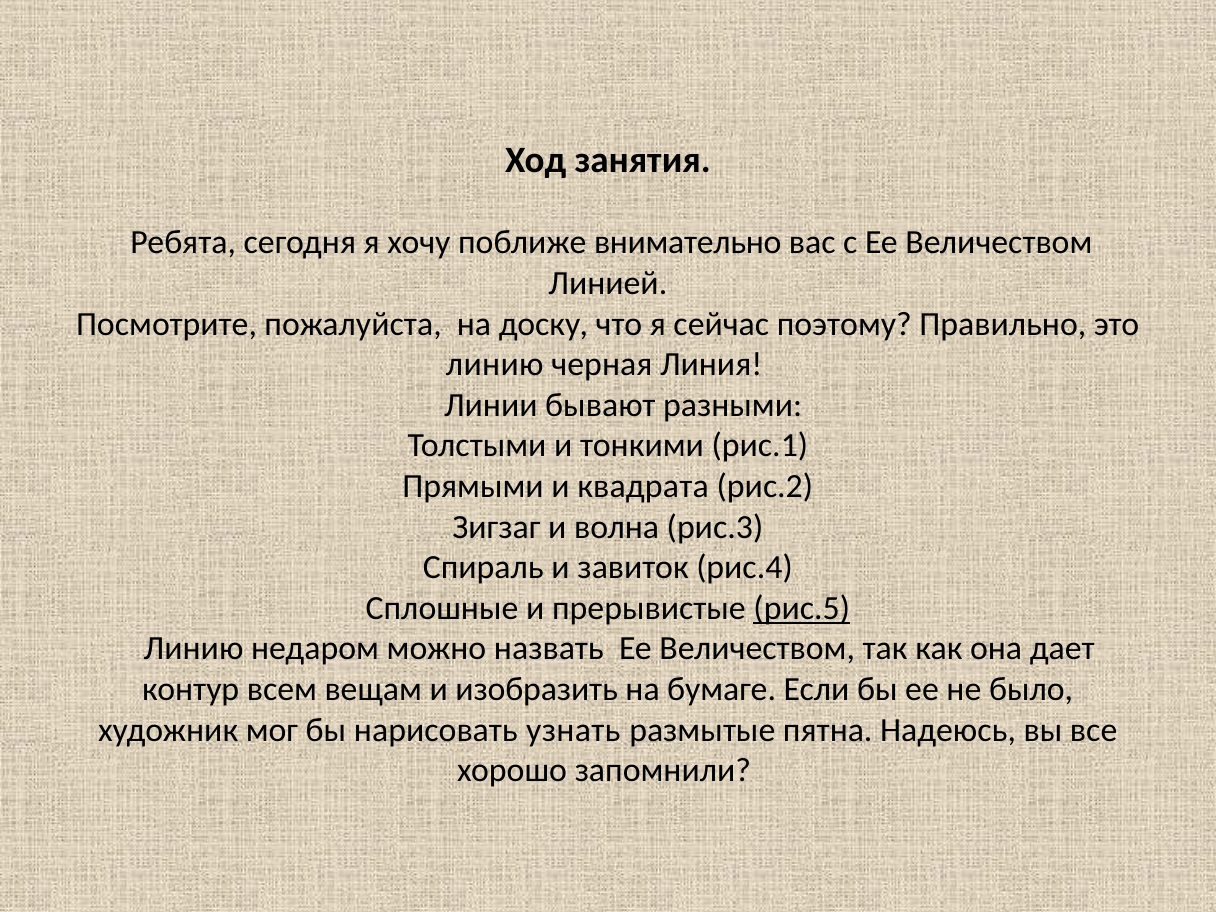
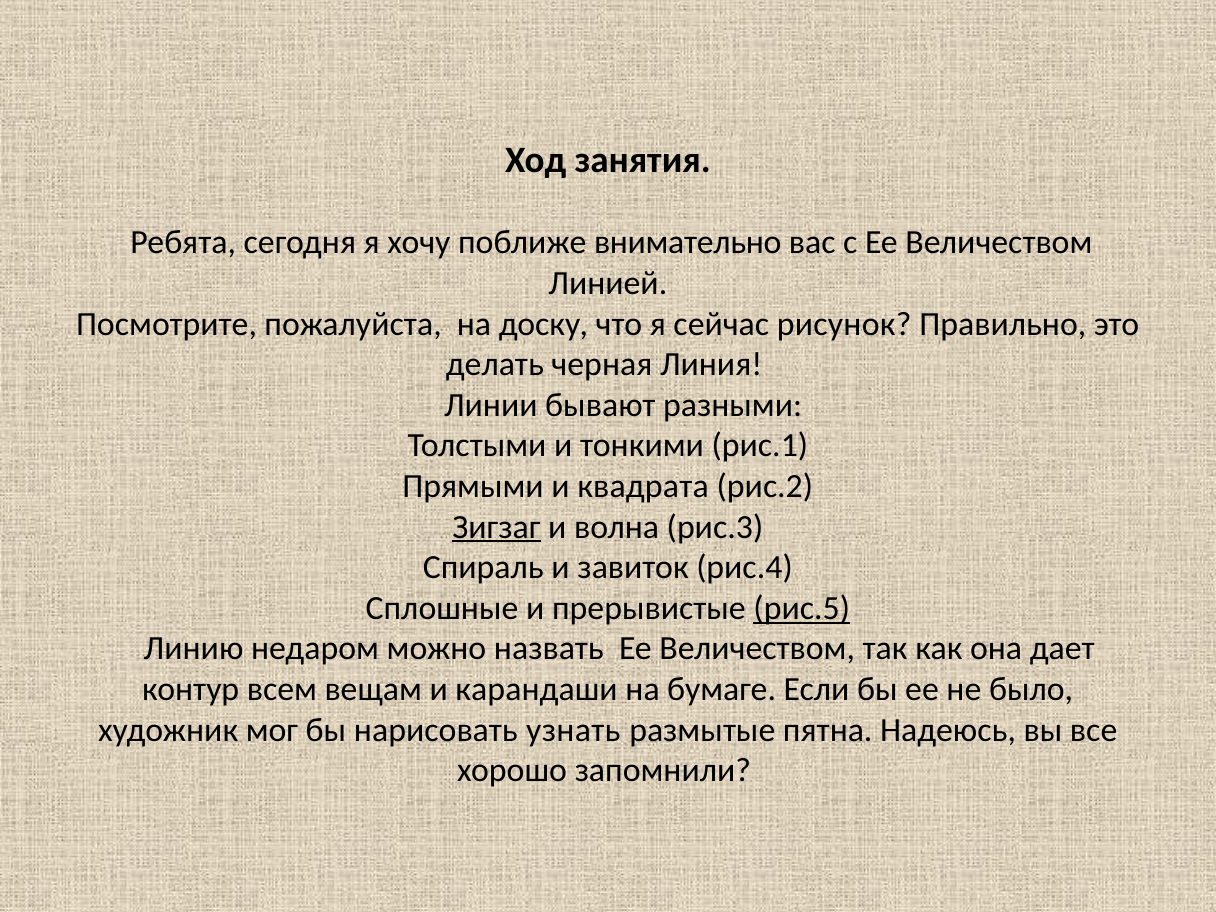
поэтому: поэтому -> рисунок
линию at (495, 365): линию -> делать
Зигзаг underline: none -> present
изобразить: изобразить -> карандаши
